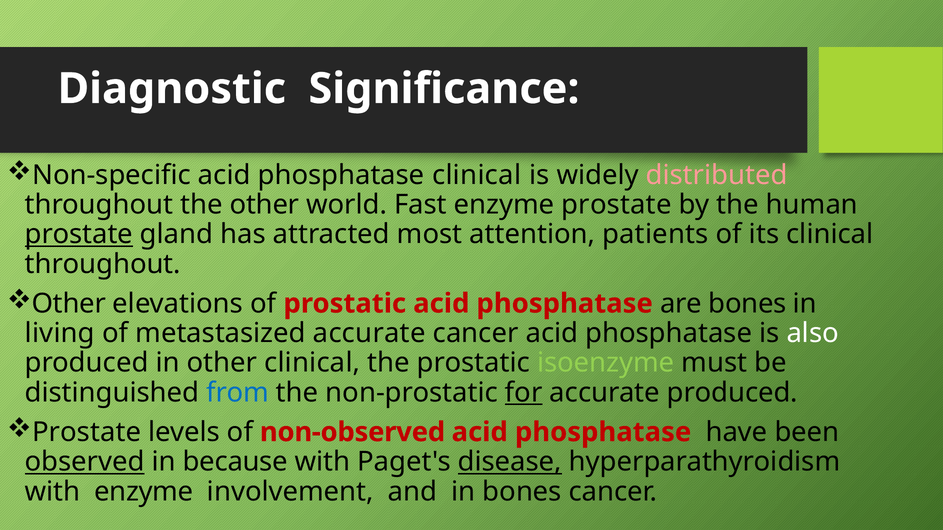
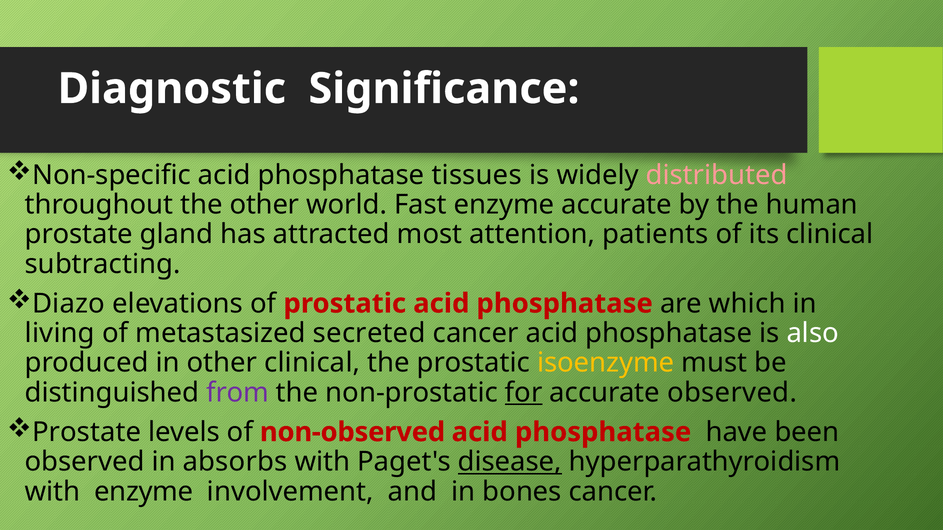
phosphatase clinical: clinical -> tissues
enzyme prostate: prostate -> accurate
prostate at (79, 235) underline: present -> none
throughout at (103, 264): throughout -> subtracting
Other at (69, 304): Other -> Diazo
are bones: bones -> which
metastasized accurate: accurate -> secreted
isoenzyme colour: light green -> yellow
from colour: blue -> purple
accurate produced: produced -> observed
observed at (85, 462) underline: present -> none
because: because -> absorbs
